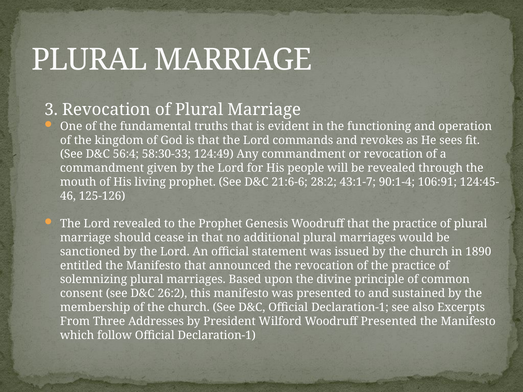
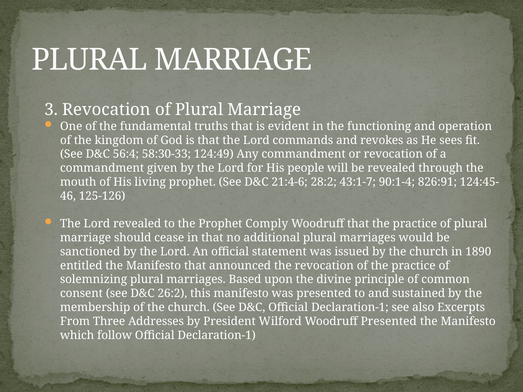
21:6-6: 21:6-6 -> 21:4-6
106:91: 106:91 -> 826:91
Genesis: Genesis -> Comply
